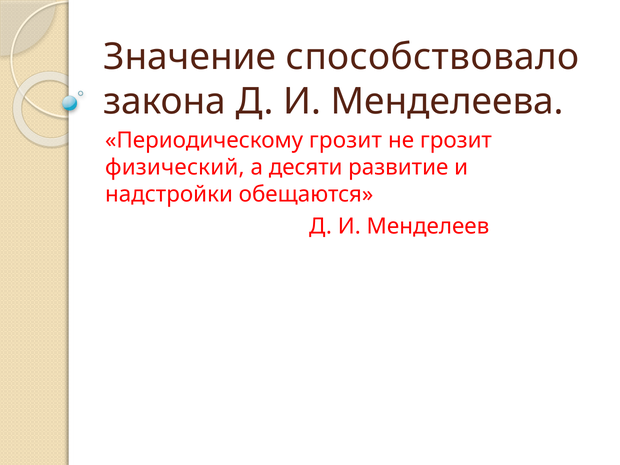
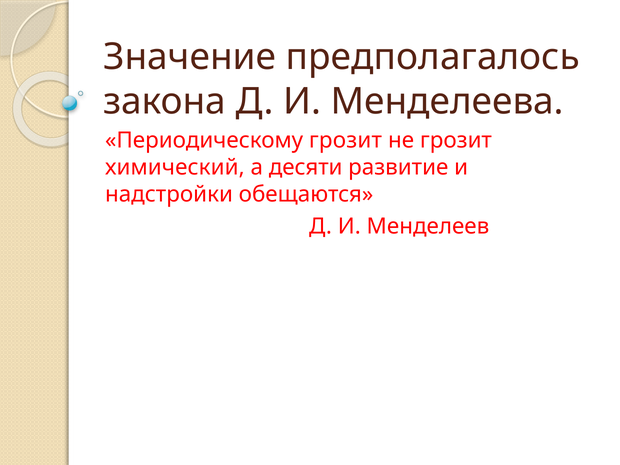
способствовало: способствовало -> предполагалось
физический: физический -> химический
